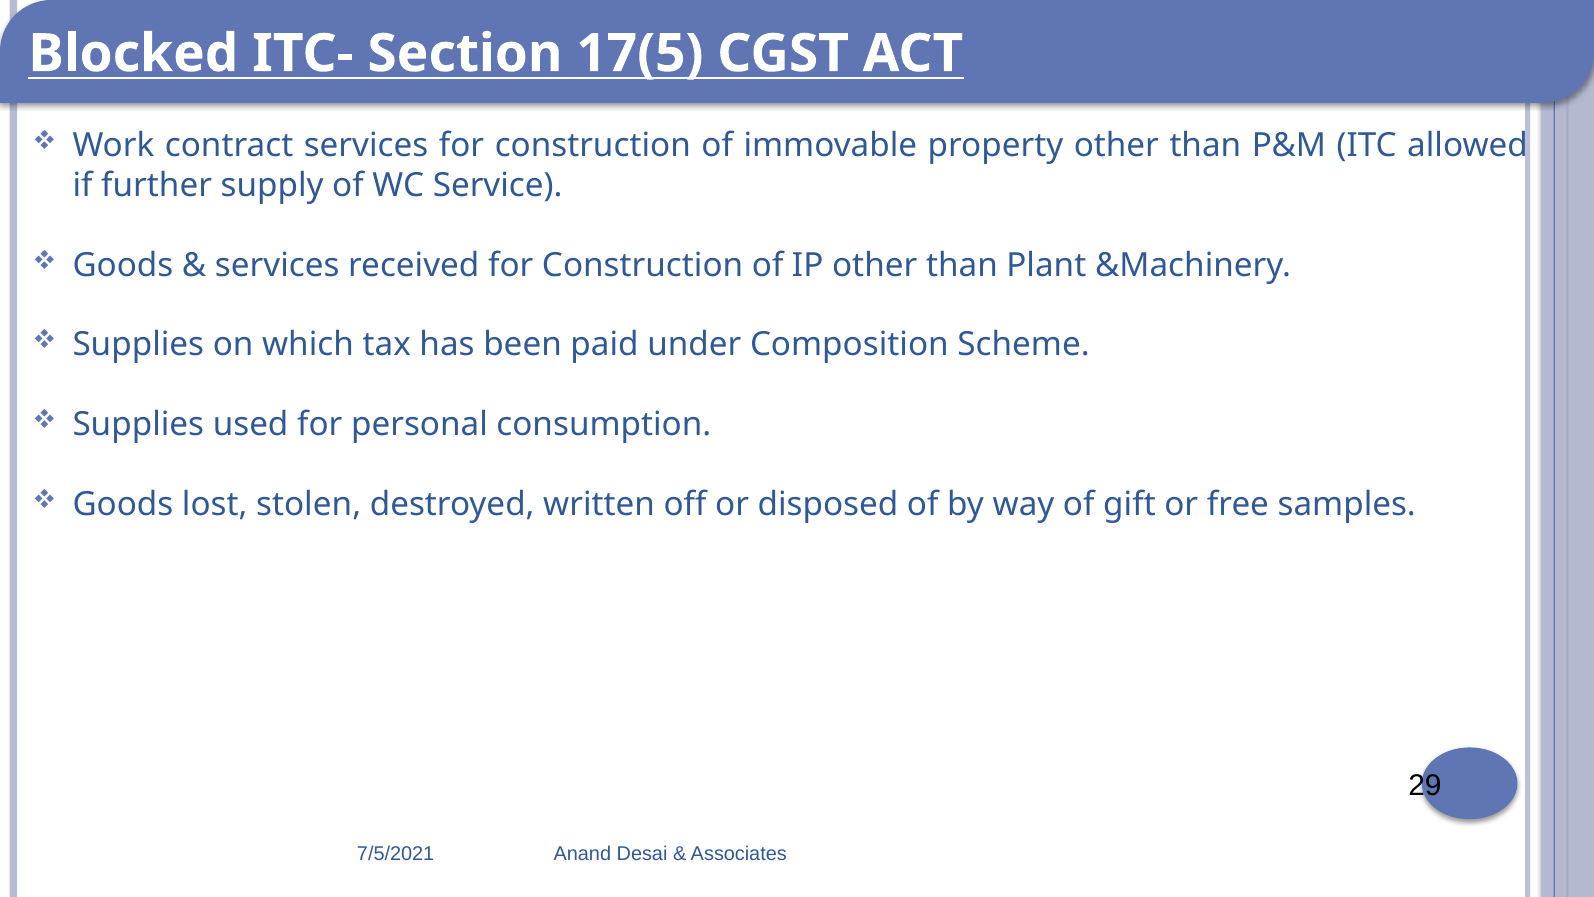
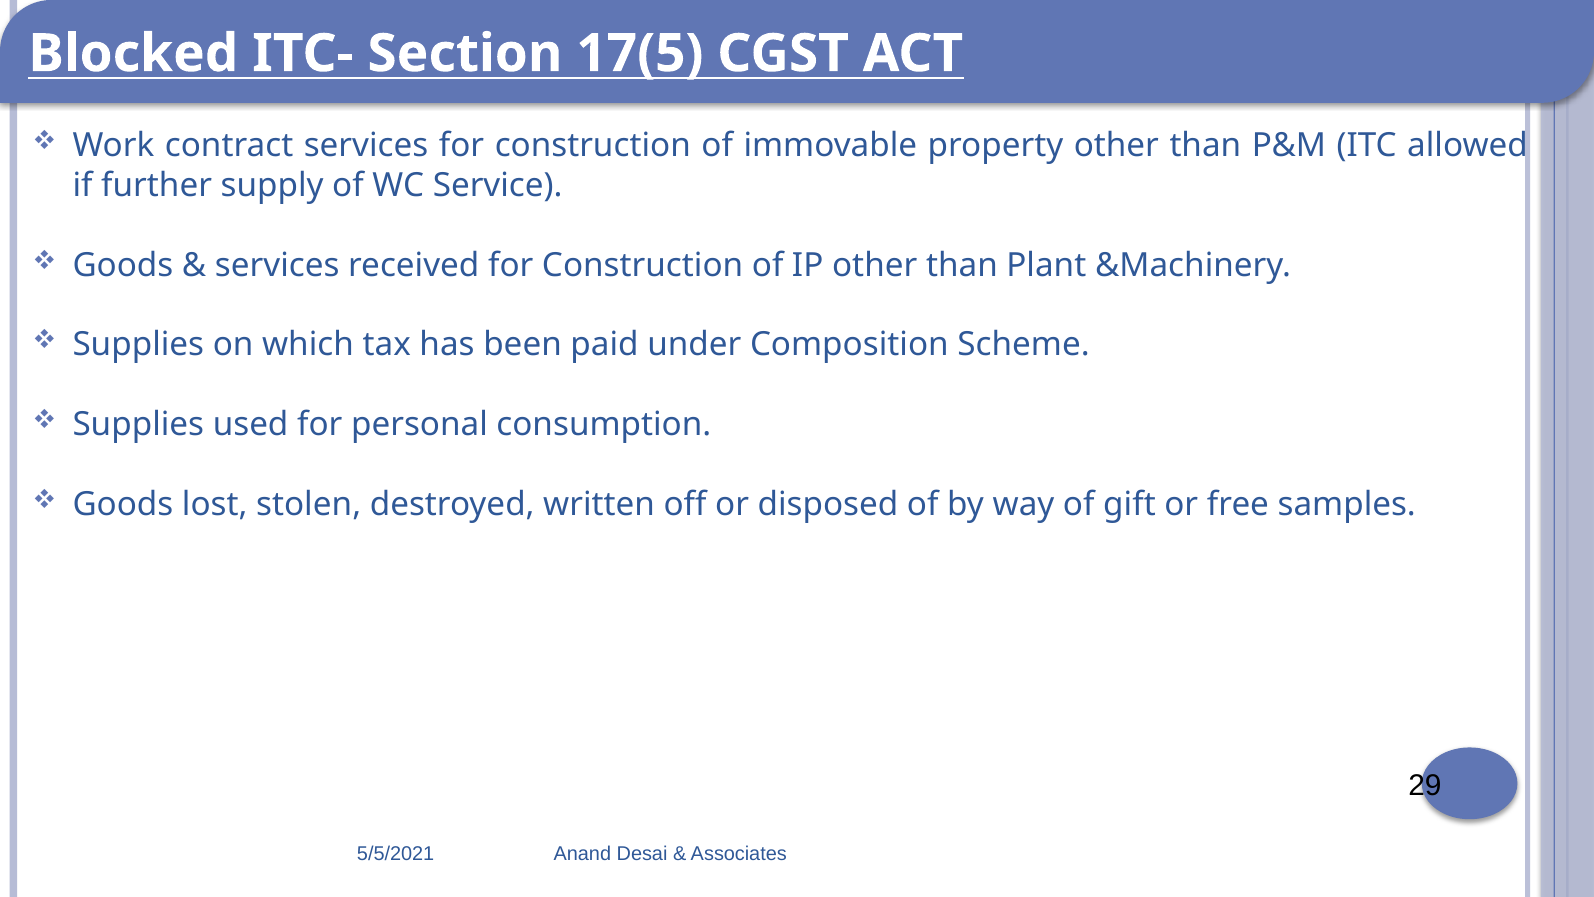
7/5/2021: 7/5/2021 -> 5/5/2021
